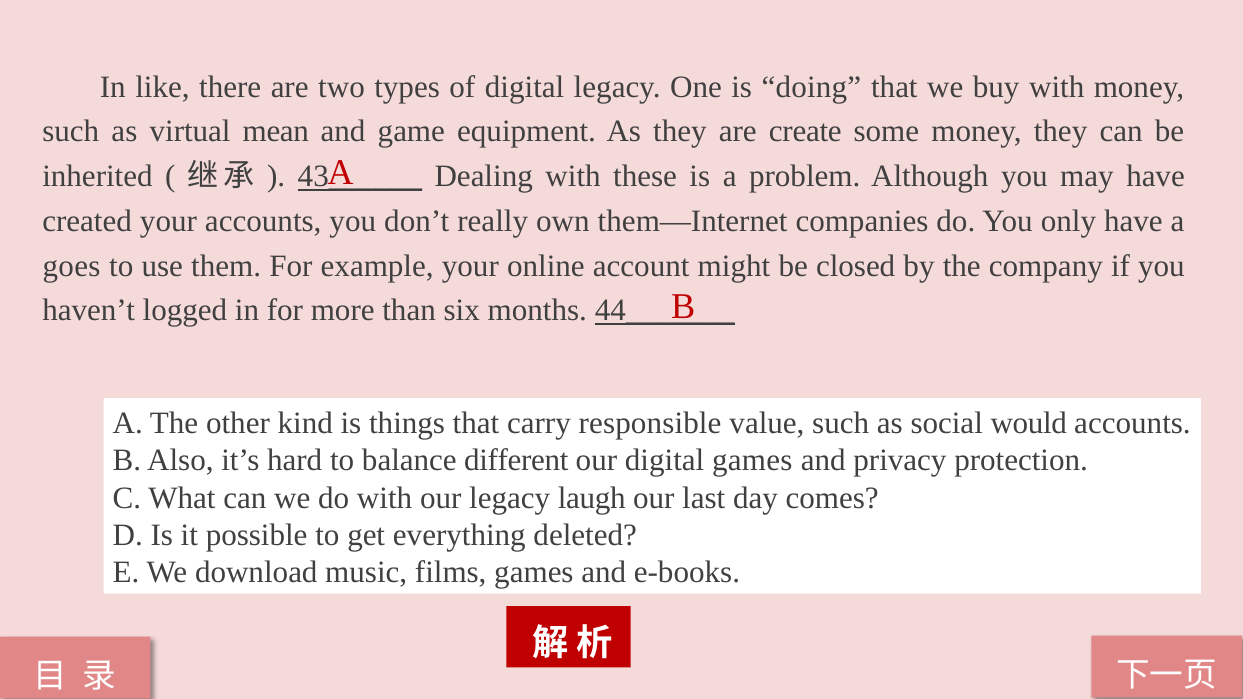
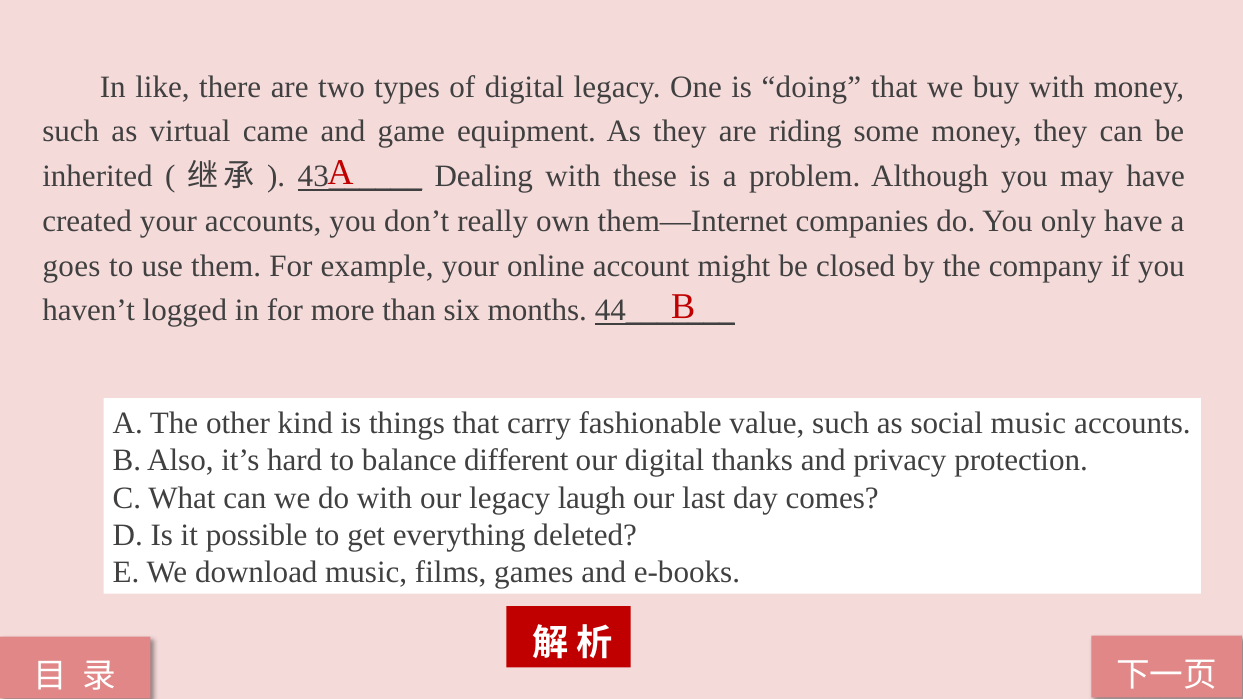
mean: mean -> came
create: create -> riding
responsible: responsible -> fashionable
social would: would -> music
digital games: games -> thanks
